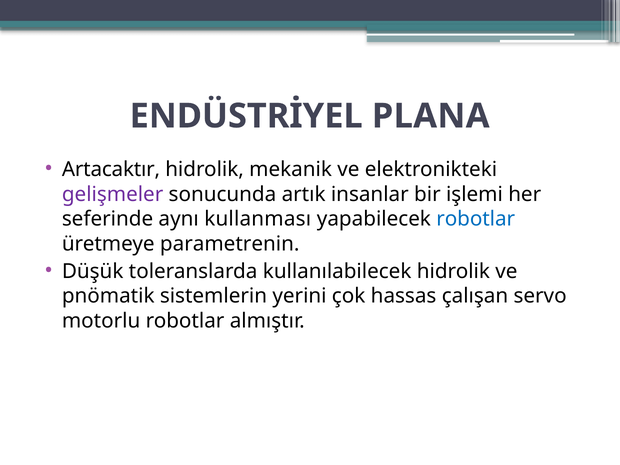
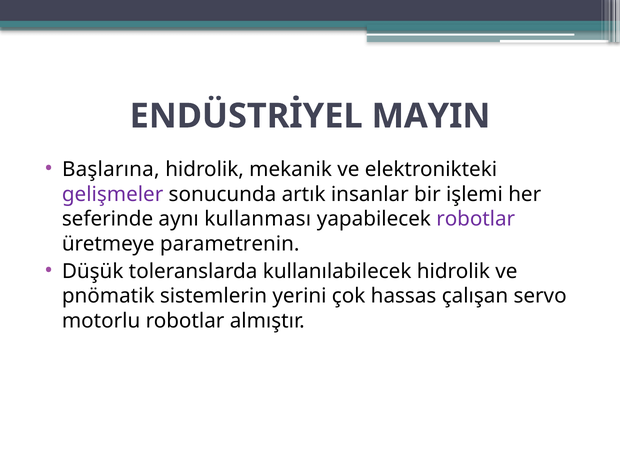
PLANA: PLANA -> MAYIN
Artacaktır: Artacaktır -> Başlarına
robotlar at (476, 219) colour: blue -> purple
